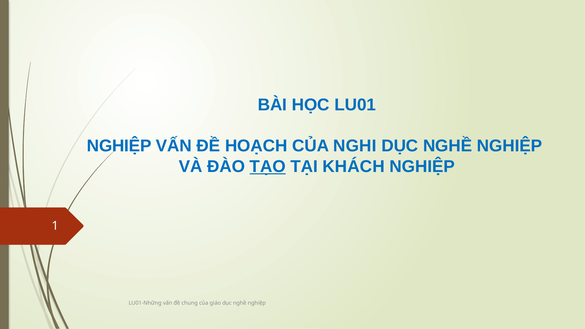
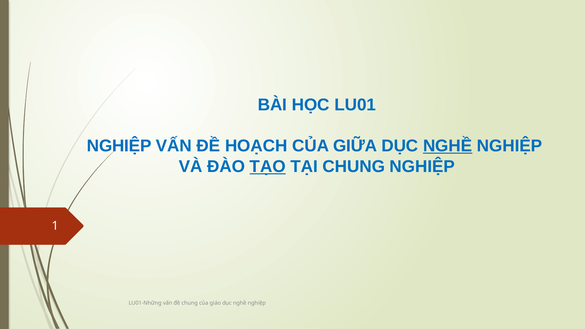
NGHI: NGHI -> GIỮA
NGHỀ at (448, 146) underline: none -> present
TẠI KHÁCH: KHÁCH -> CHUNG
